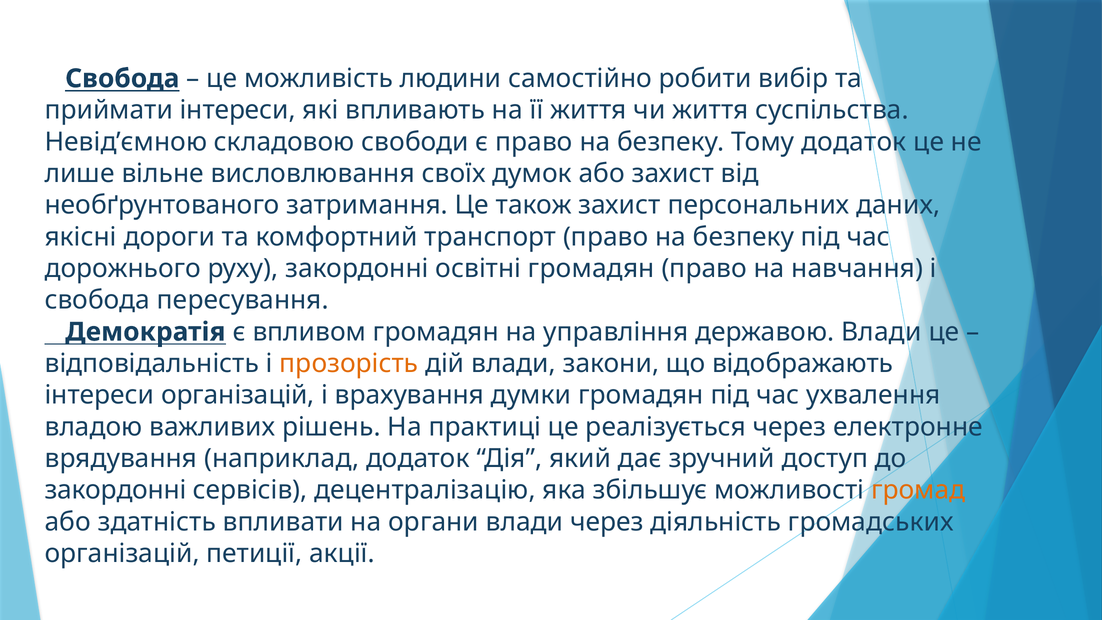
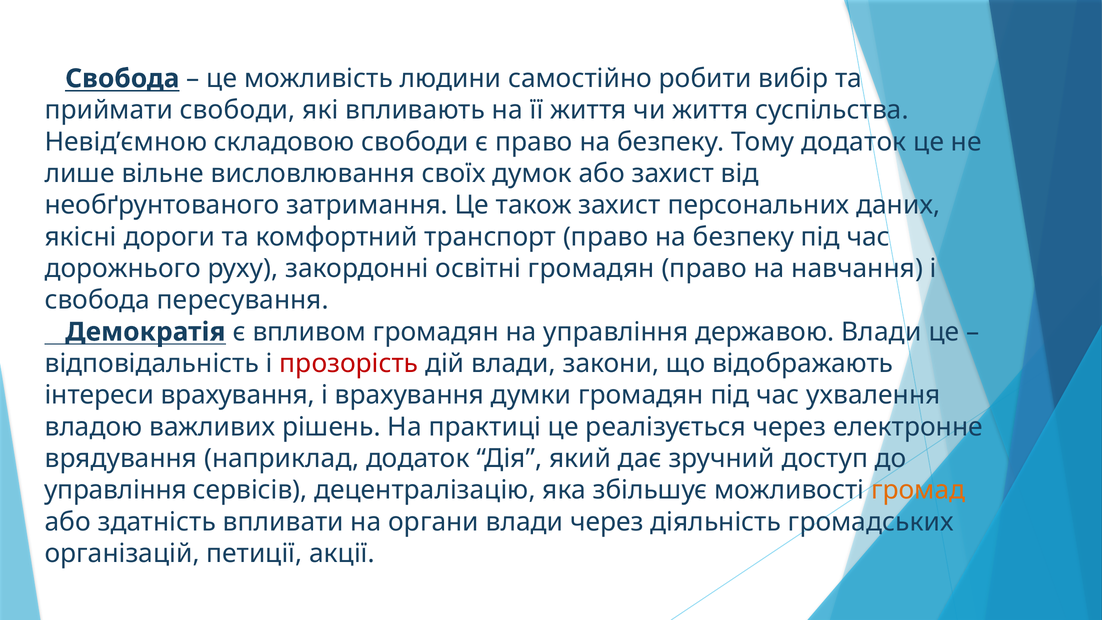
приймати інтереси: інтереси -> свободи
прозорість colour: orange -> red
інтереси організацій: організацій -> врахування
закордонні at (115, 490): закордонні -> управління
